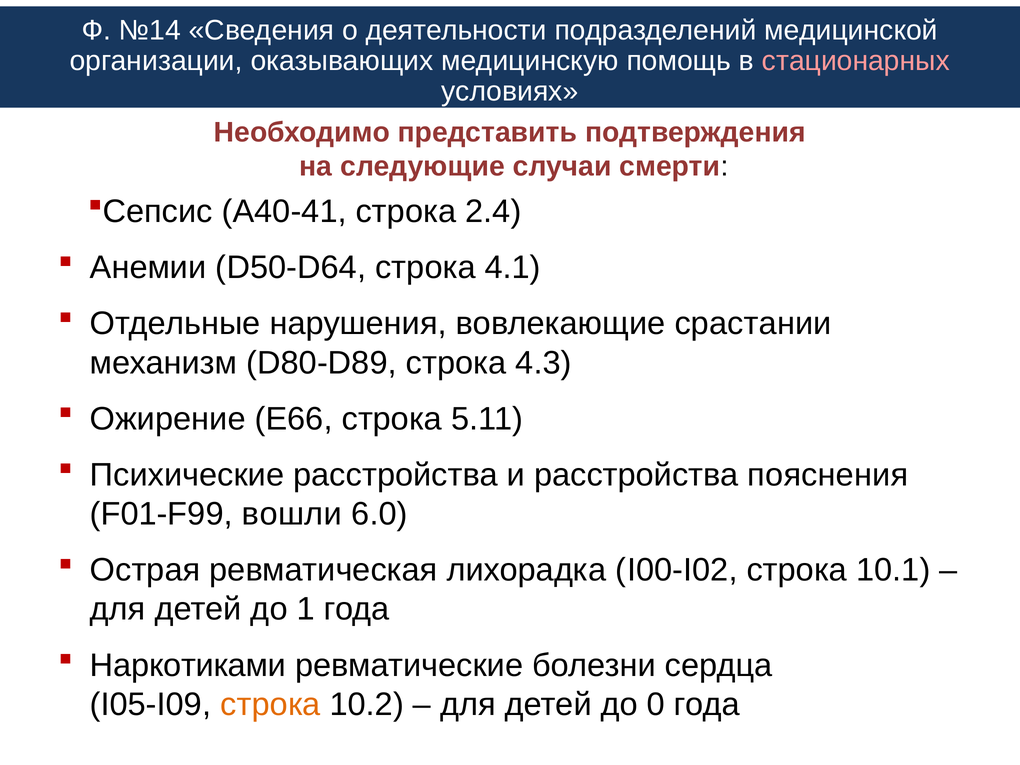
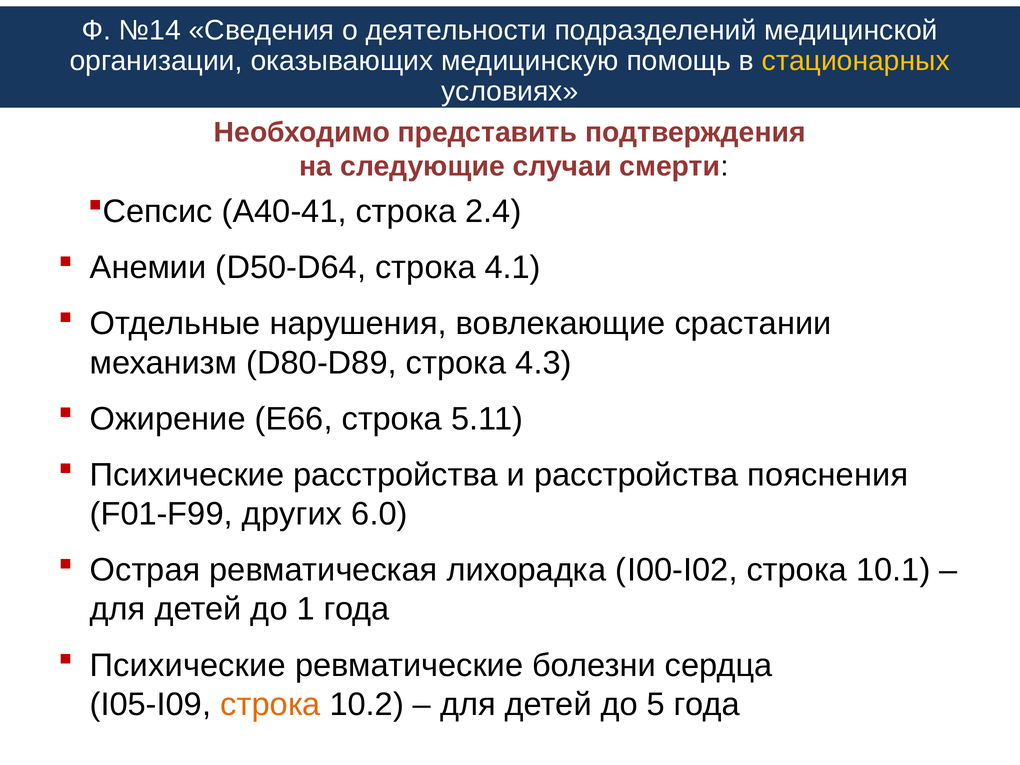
стационарных colour: pink -> yellow
вошли: вошли -> других
Наркотиками at (188, 665): Наркотиками -> Психические
0: 0 -> 5
